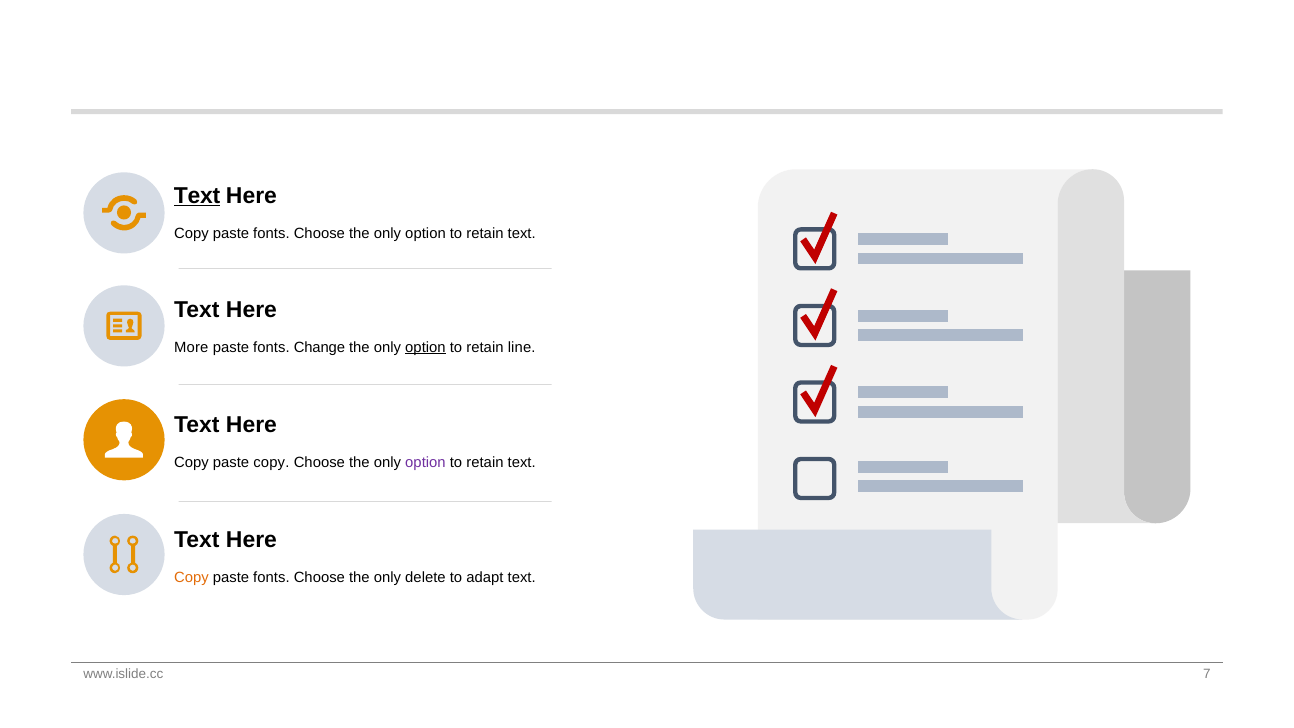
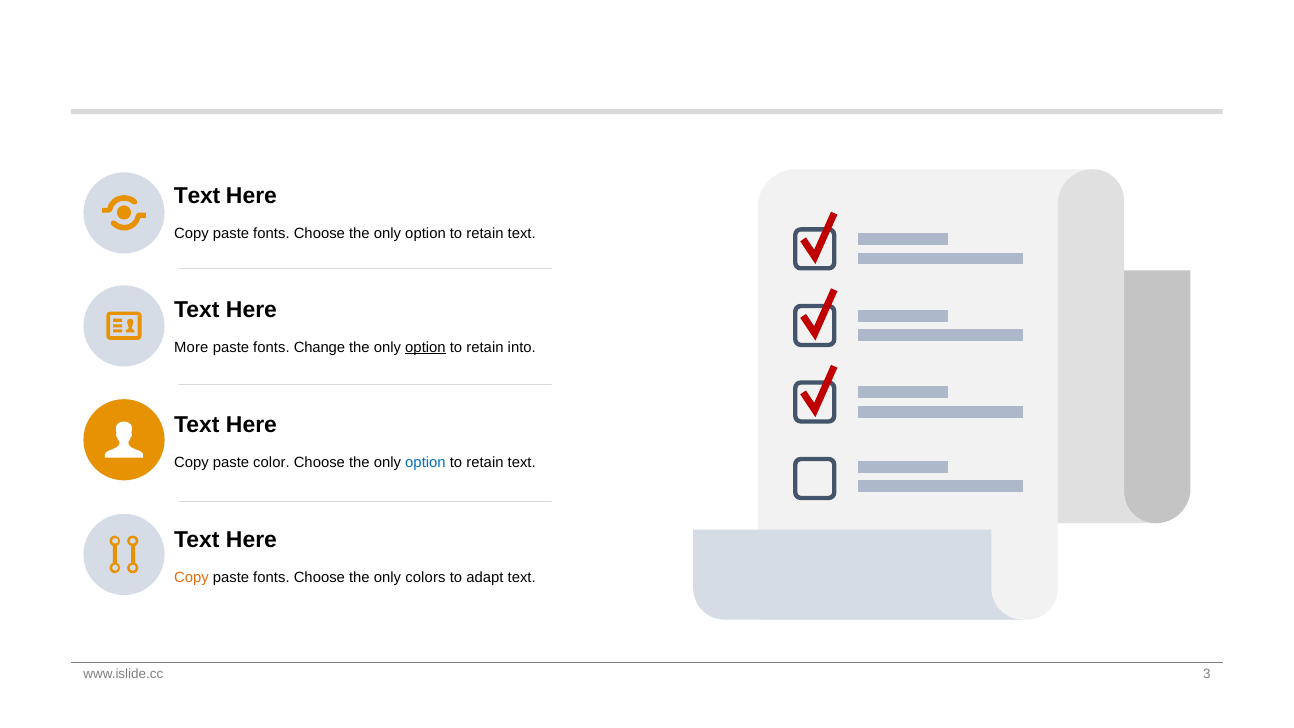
Text at (197, 196) underline: present -> none
line: line -> into
paste copy: copy -> color
option at (425, 462) colour: purple -> blue
delete: delete -> colors
7: 7 -> 3
